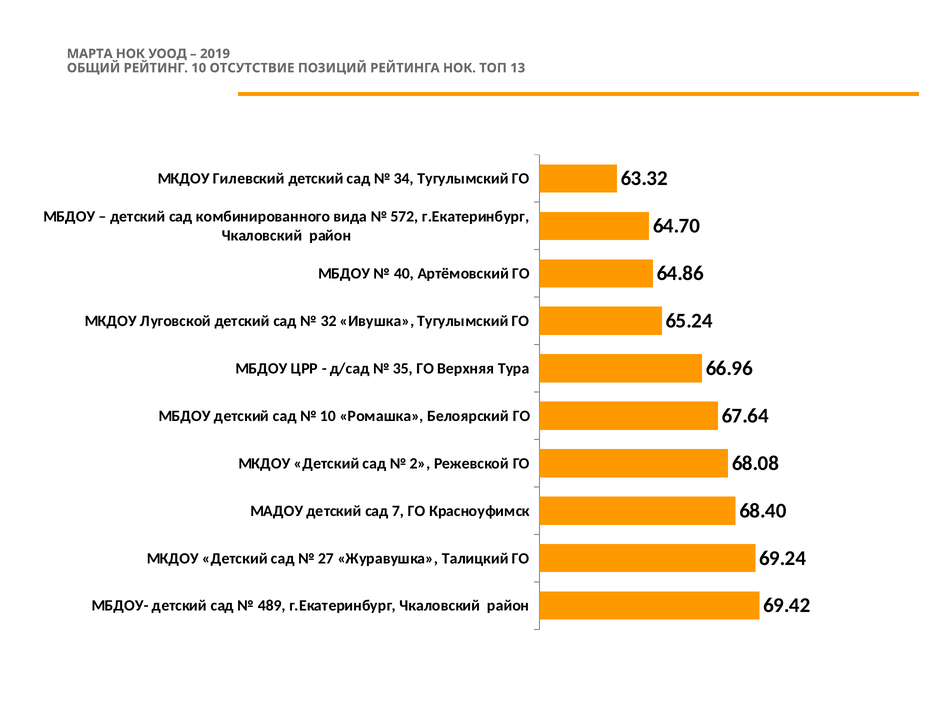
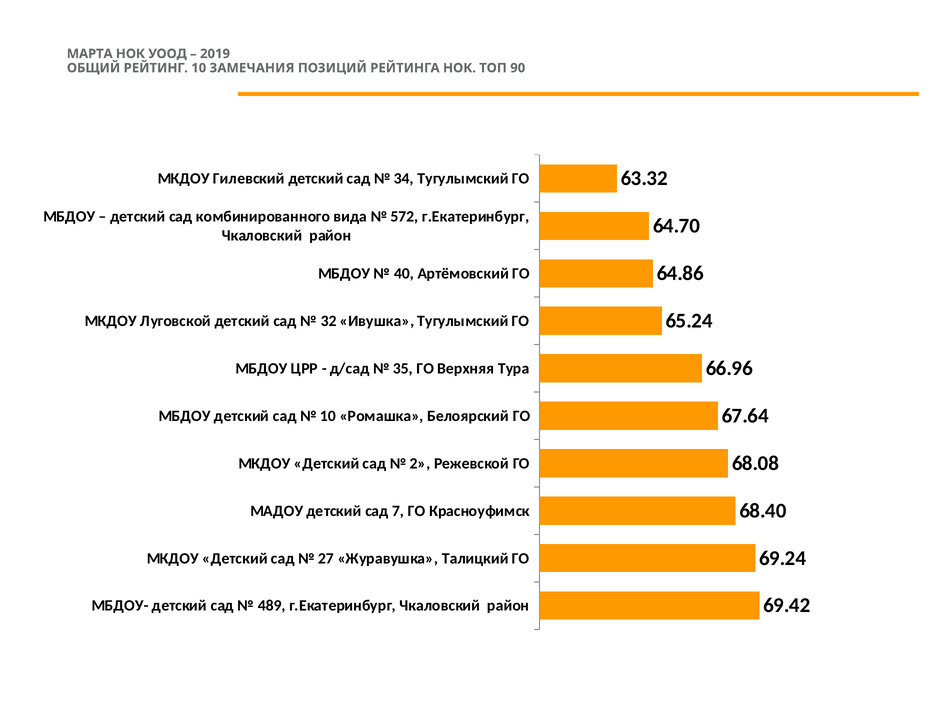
ОТСУТСТВИЕ: ОТСУТСТВИЕ -> ЗАМЕЧАНИЯ
13: 13 -> 90
